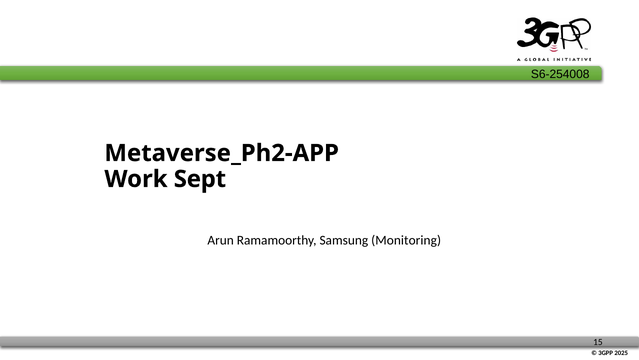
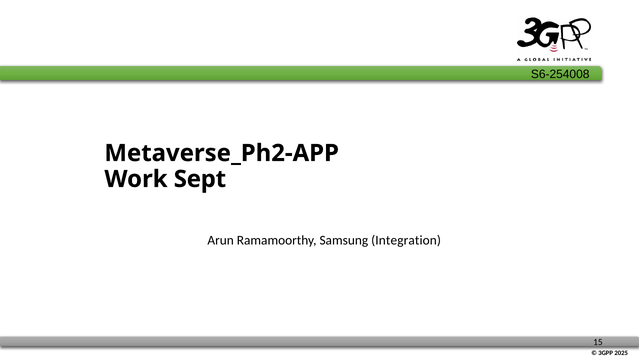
Monitoring: Monitoring -> Integration
